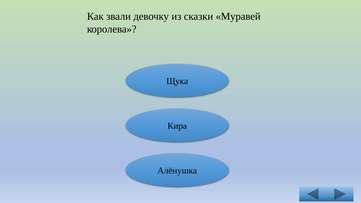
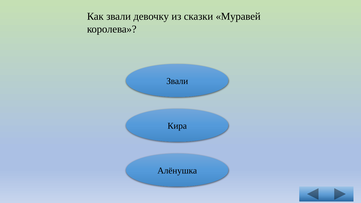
Щука at (177, 81): Щука -> Звали
